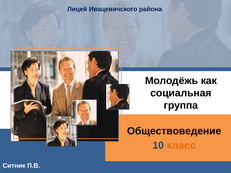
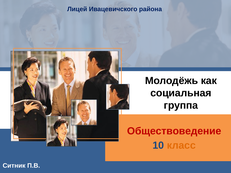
Обществоведение colour: black -> red
